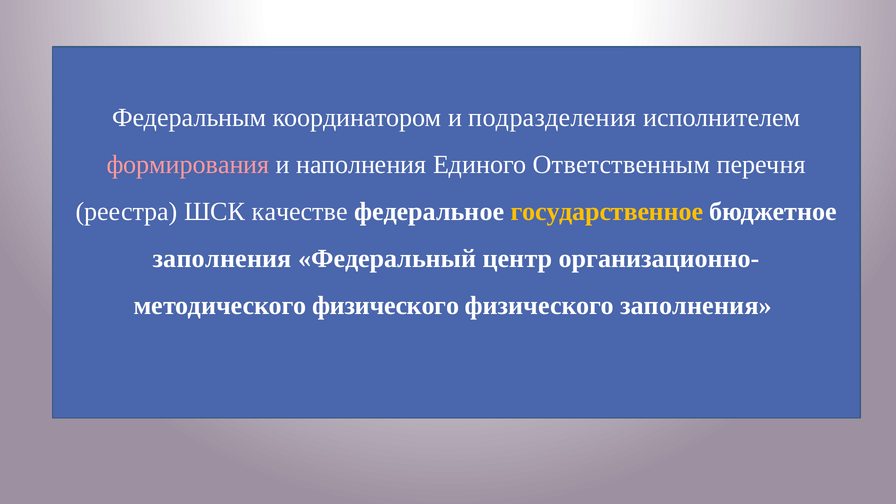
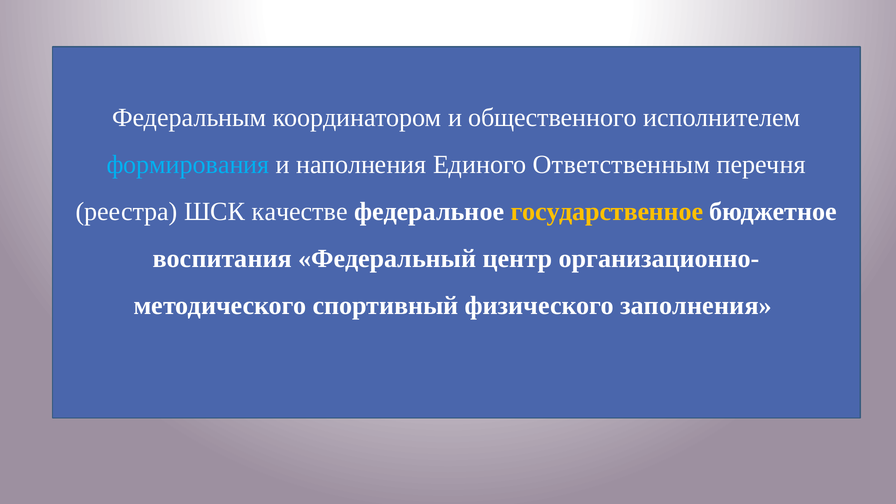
подразделения: подразделения -> общественного
формирования colour: pink -> light blue
заполнения at (222, 259): заполнения -> воспитания
физического at (386, 306): физического -> спортивный
